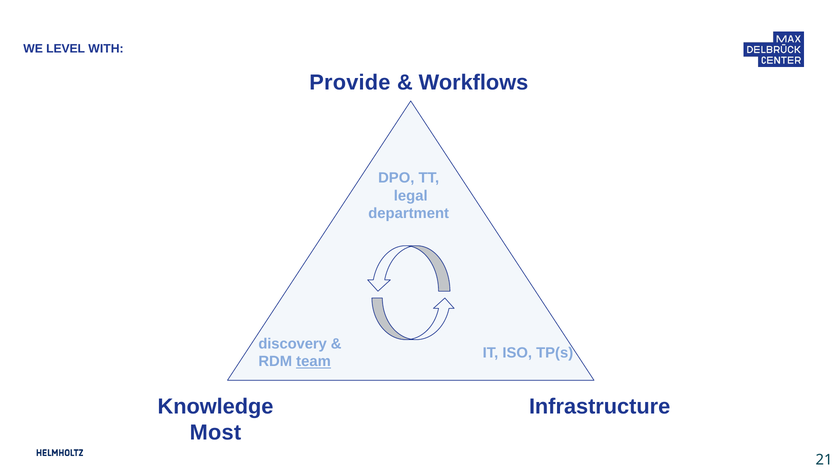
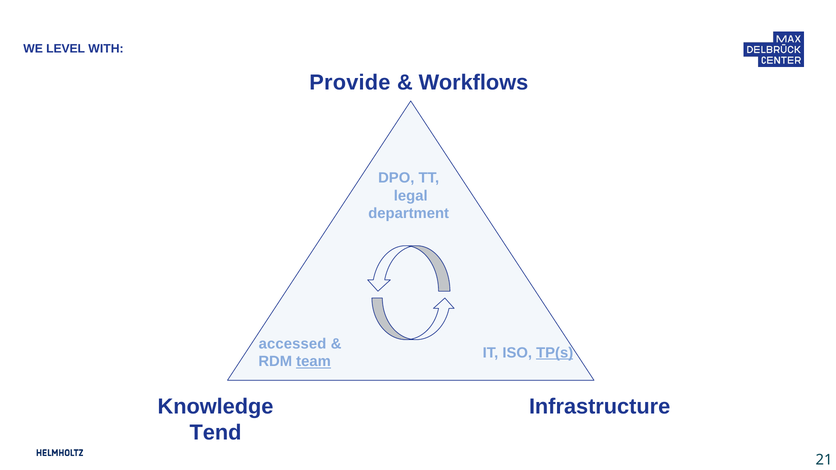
discovery: discovery -> accessed
TP(s underline: none -> present
Most: Most -> Tend
